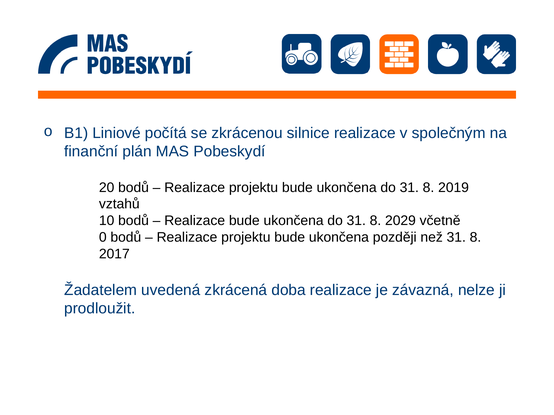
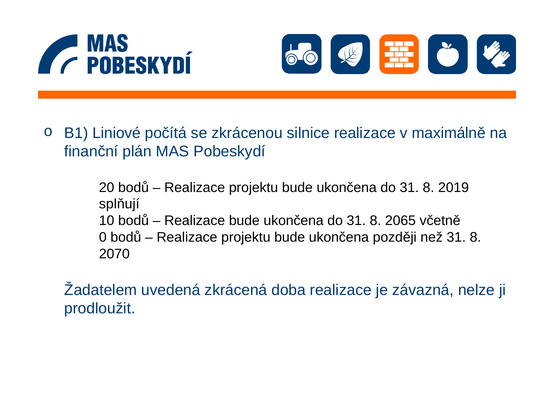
společným: společným -> maximálně
vztahů: vztahů -> splňují
2029: 2029 -> 2065
2017: 2017 -> 2070
